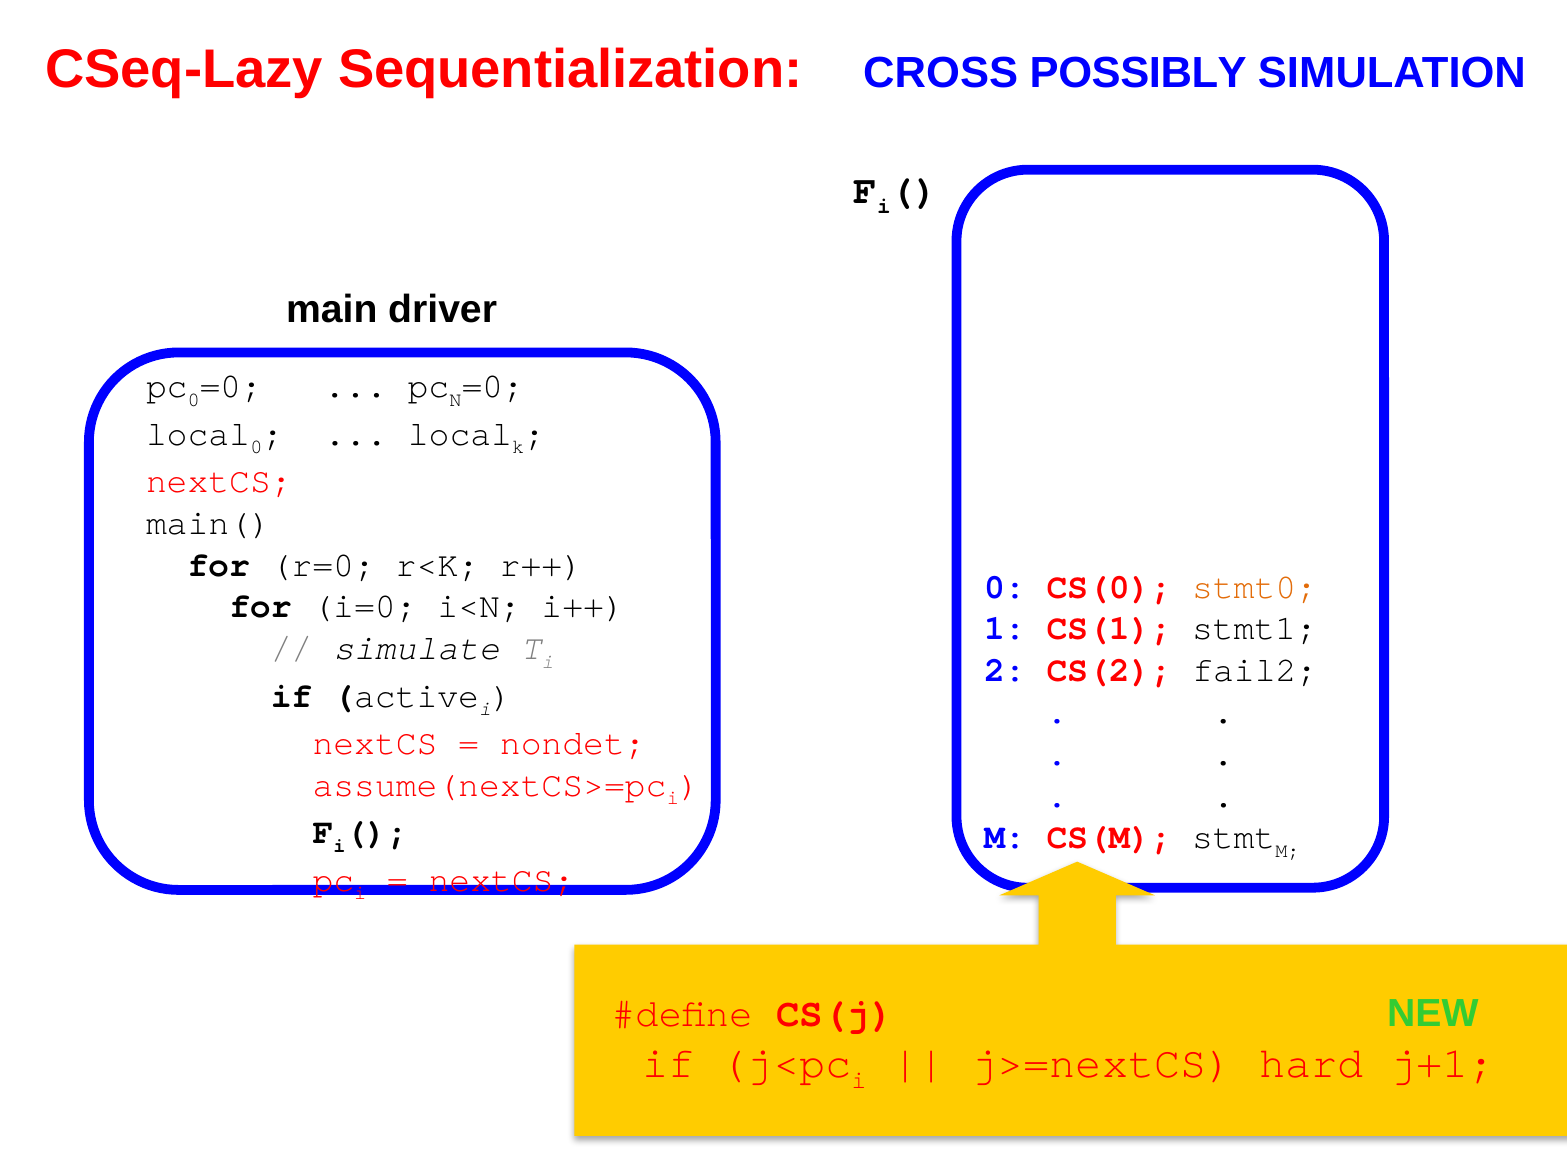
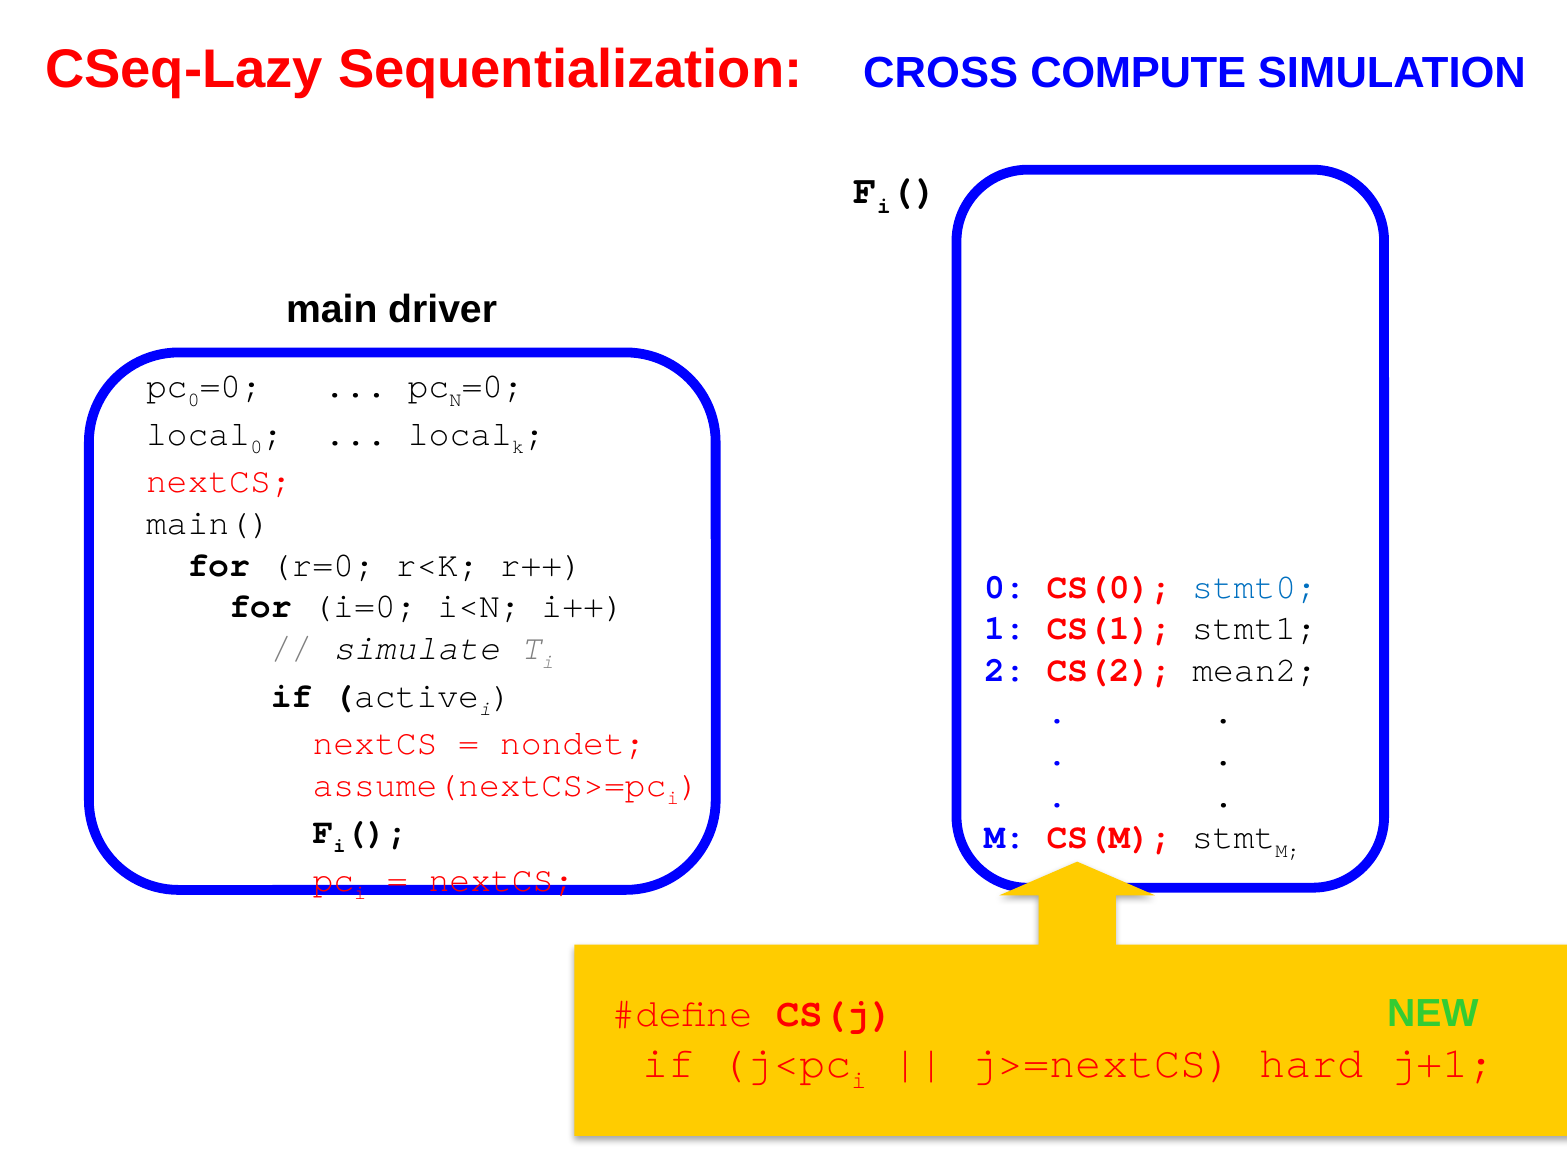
POSSIBLY: POSSIBLY -> COMPUTE
stmt0 colour: orange -> blue
fail2: fail2 -> mean2
